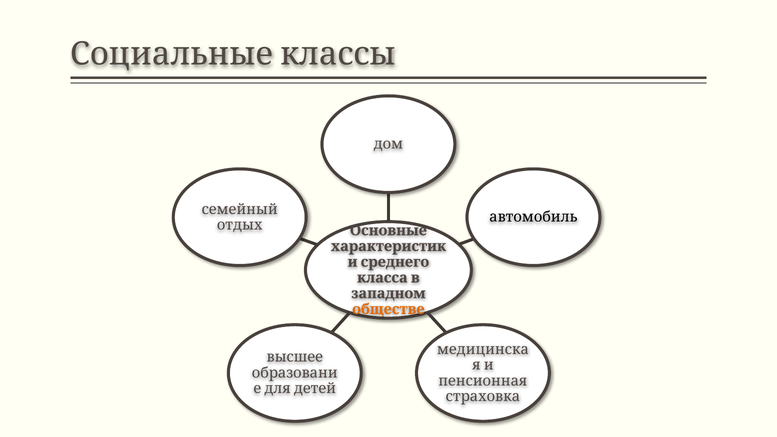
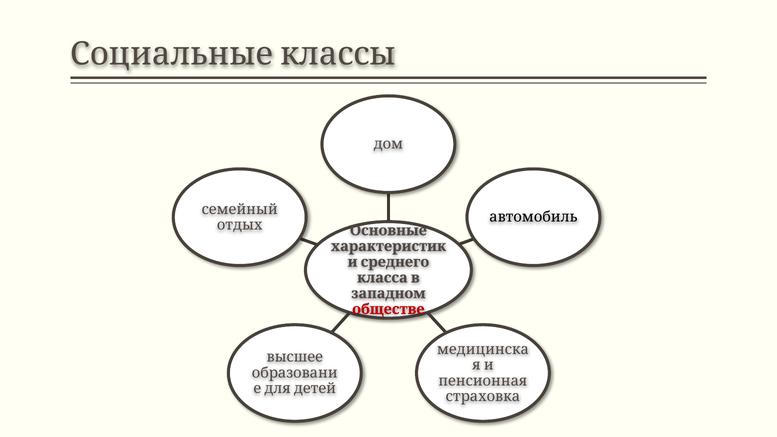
обществе colour: orange -> red
